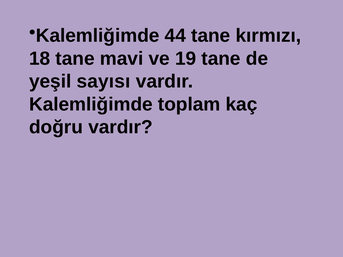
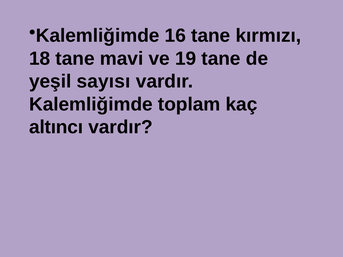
44: 44 -> 16
doğru: doğru -> altıncı
